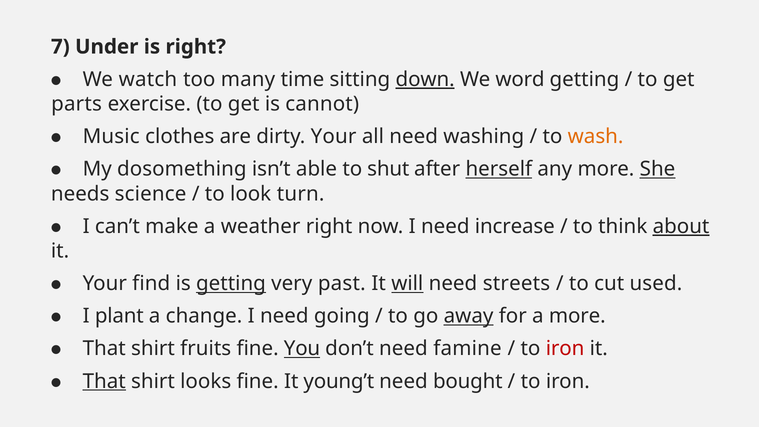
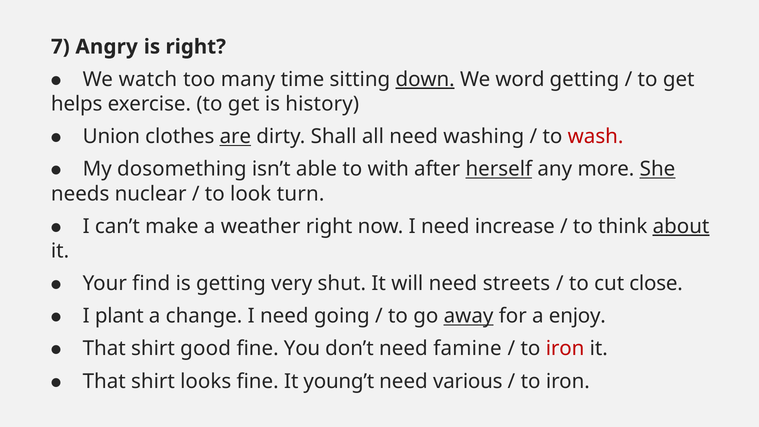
Under: Under -> Angry
parts: parts -> helps
cannot: cannot -> history
Music: Music -> Union
are underline: none -> present
dirty Your: Your -> Shall
wash colour: orange -> red
shut: shut -> with
science: science -> nuclear
getting at (231, 284) underline: present -> none
past: past -> shut
will underline: present -> none
used: used -> close
a more: more -> enjoy
fruits: fruits -> good
You underline: present -> none
That at (104, 381) underline: present -> none
bought: bought -> various
